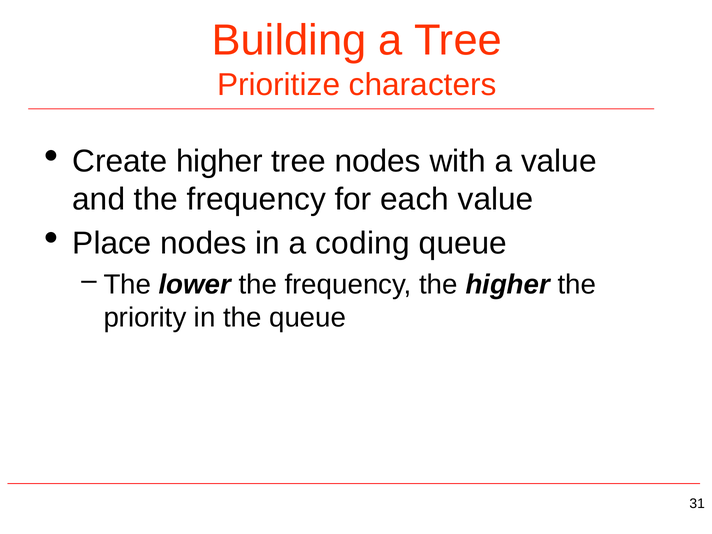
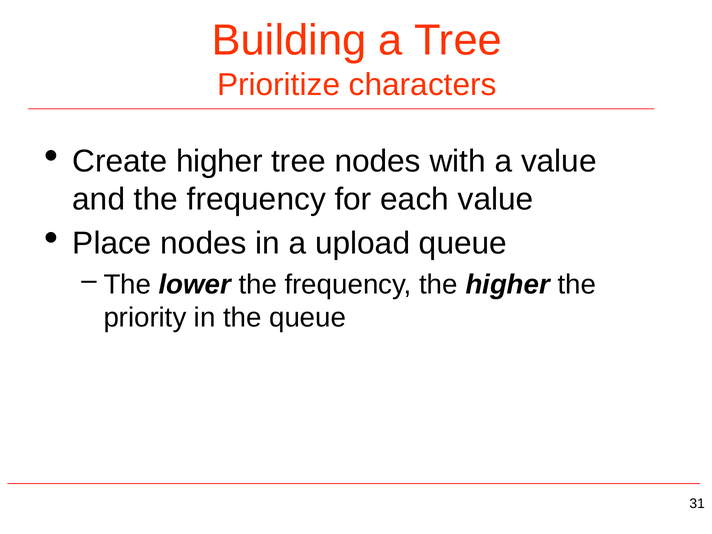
coding: coding -> upload
